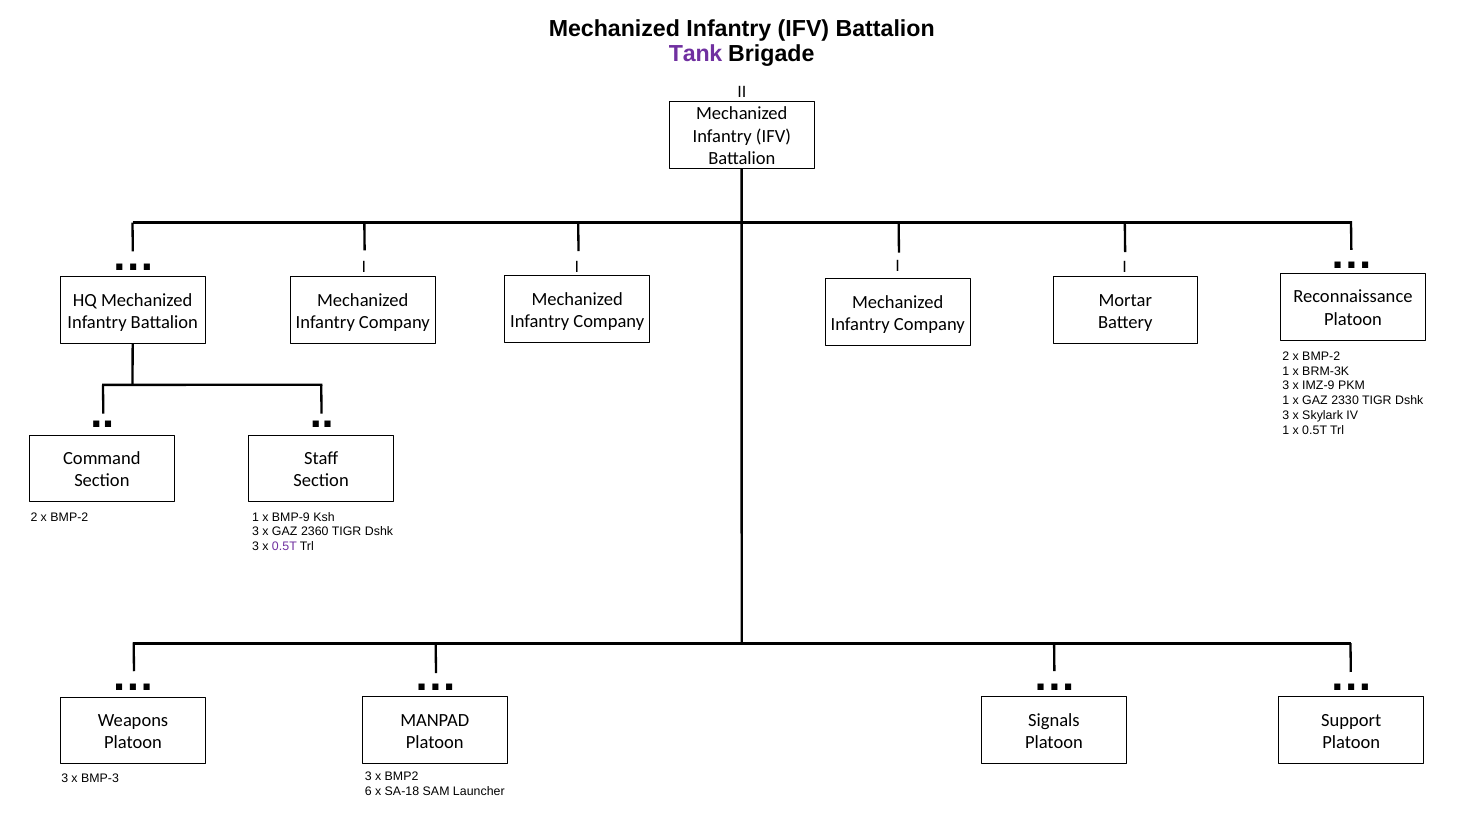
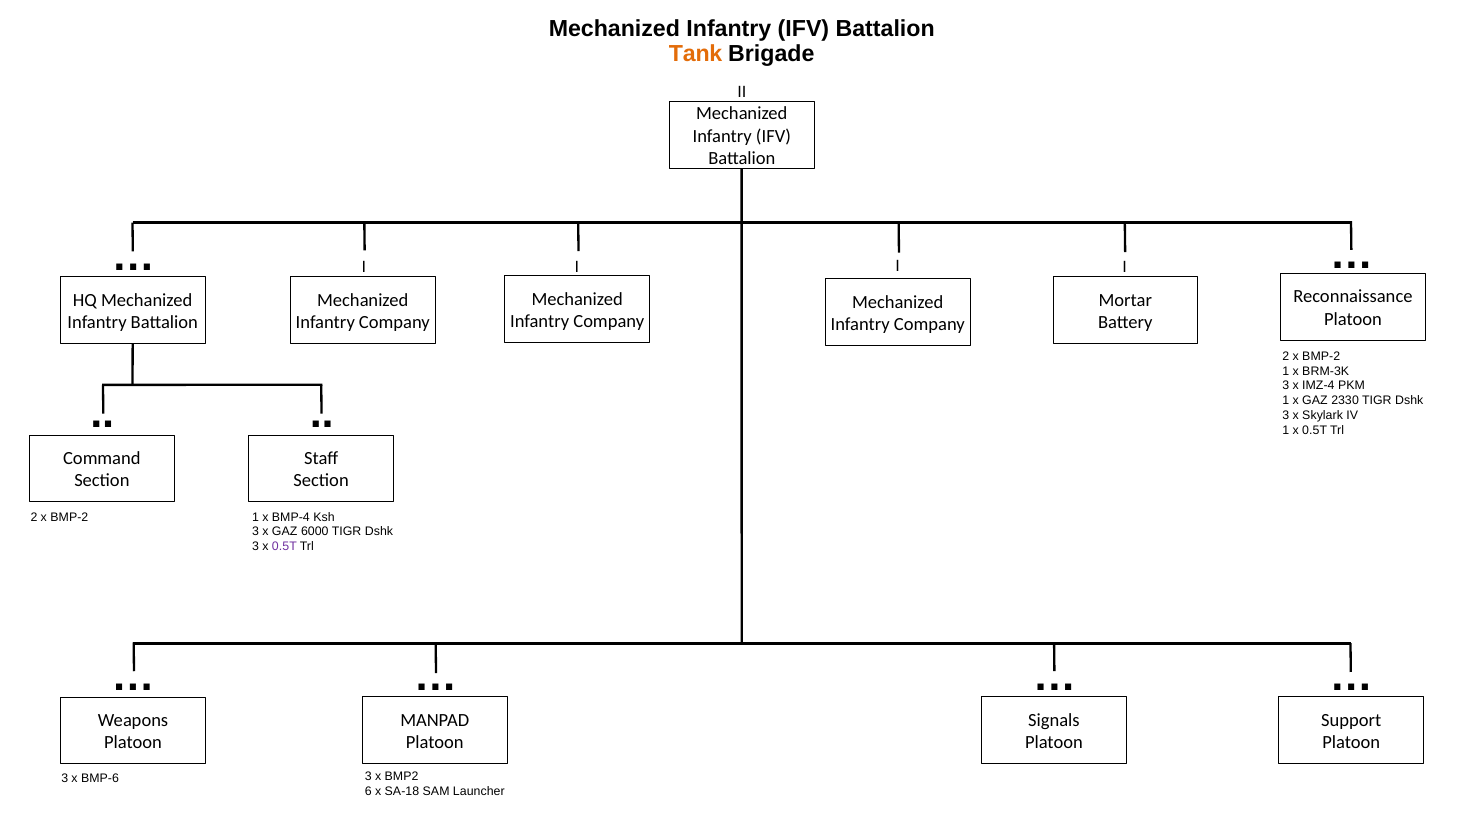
Tank colour: purple -> orange
IMZ-9: IMZ-9 -> IMZ-4
BMP-9: BMP-9 -> BMP-4
2360: 2360 -> 6000
BMP-3: BMP-3 -> BMP-6
